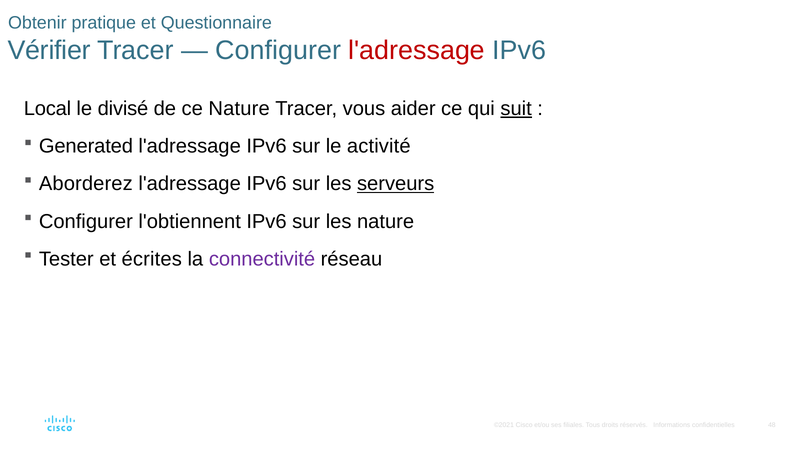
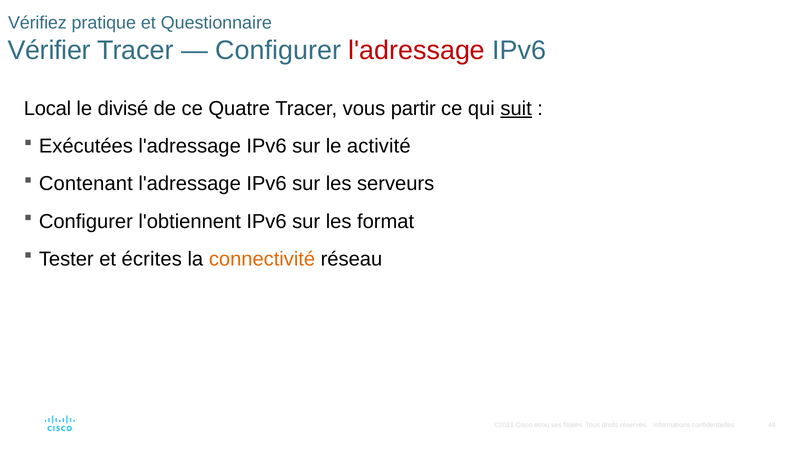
Obtenir: Obtenir -> Vérifiez
ce Nature: Nature -> Quatre
aider: aider -> partir
Generated: Generated -> Exécutées
Aborderez: Aborderez -> Contenant
serveurs underline: present -> none
les nature: nature -> format
connectivité colour: purple -> orange
